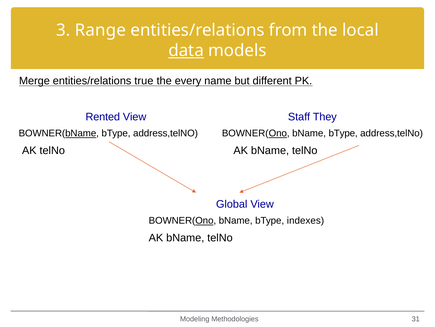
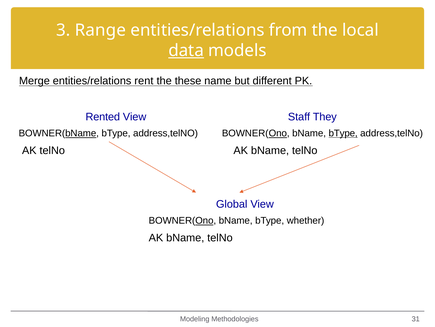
true: true -> rent
every: every -> these
bType at (343, 133) underline: none -> present
indexes: indexes -> whether
